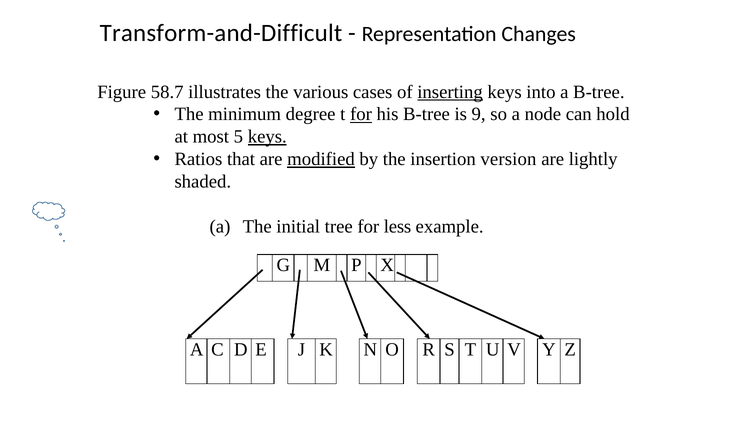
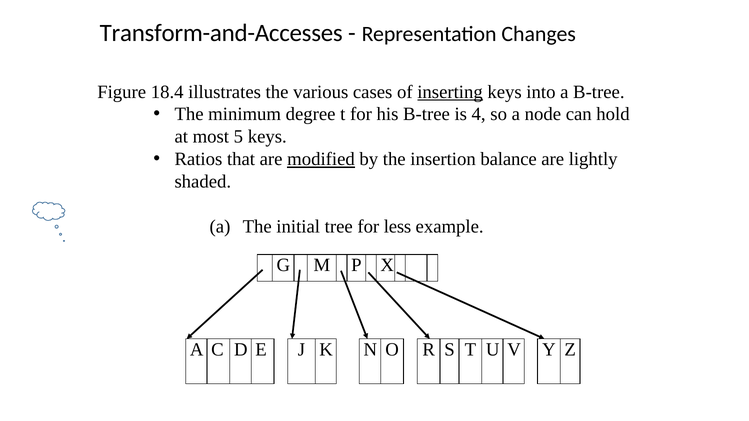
Transform-and-Difficult: Transform-and-Difficult -> Transform-and-Accesses
58.7: 58.7 -> 18.4
for at (361, 114) underline: present -> none
9: 9 -> 4
keys at (267, 137) underline: present -> none
version: version -> balance
